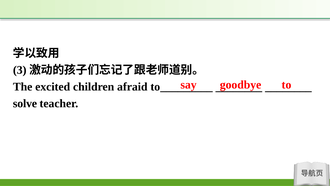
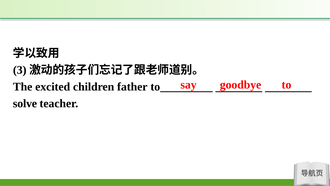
afraid: afraid -> father
